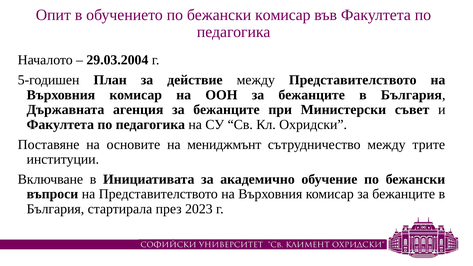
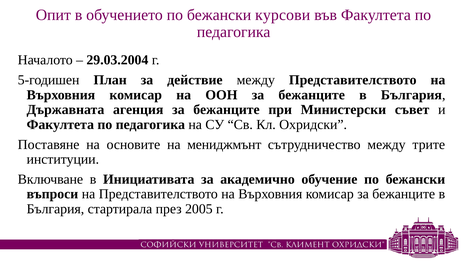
бежански комисар: комисар -> курсови
2023: 2023 -> 2005
